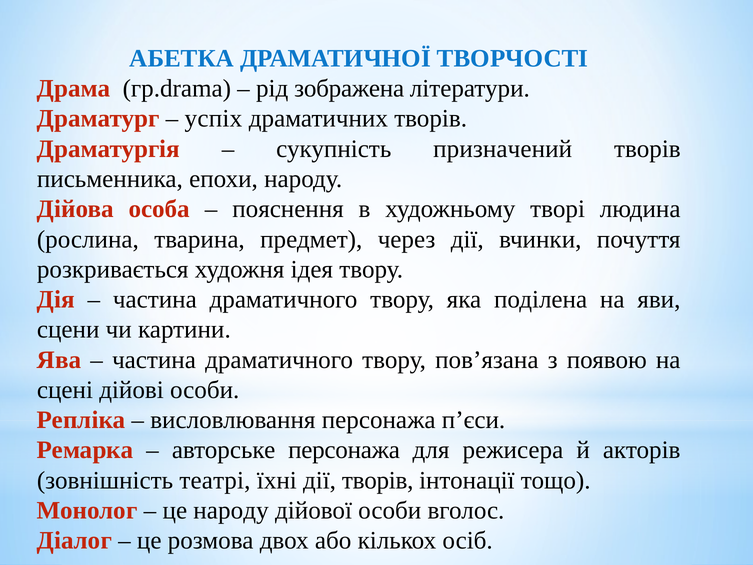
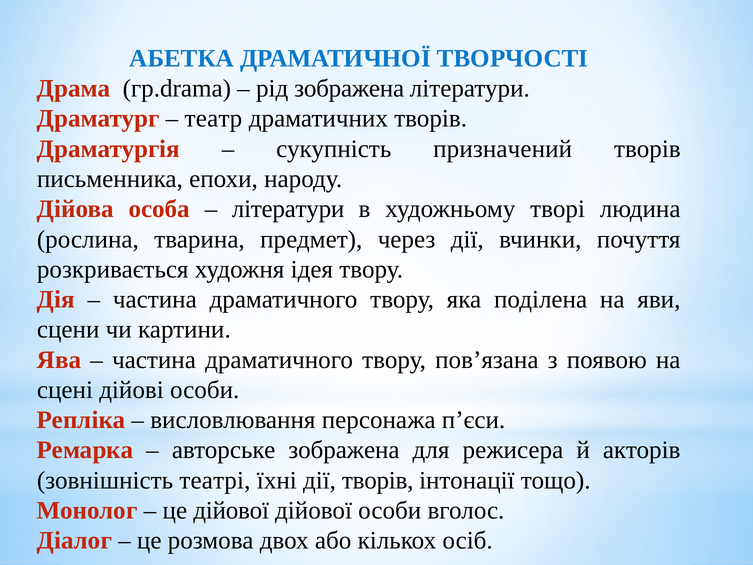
успіх: успіх -> театр
пояснення at (288, 209): пояснення -> літератури
авторське персонажа: персонажа -> зображена
це народу: народу -> дійової
